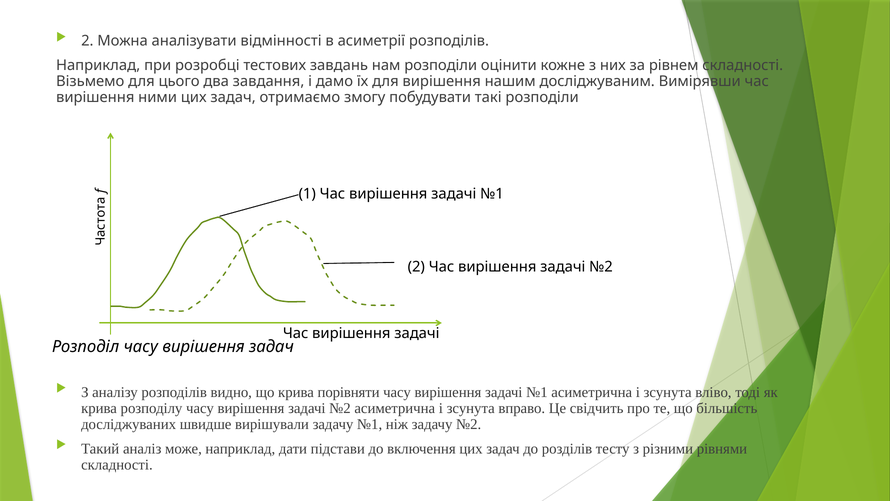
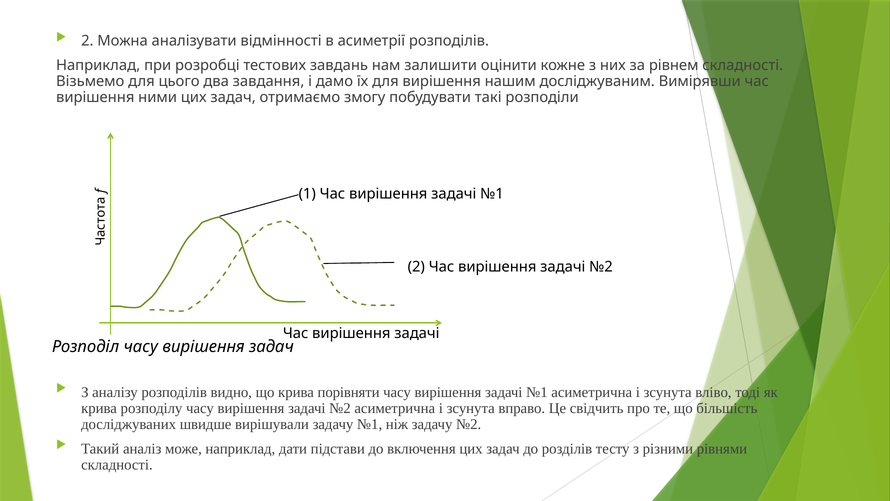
нам розподіли: розподіли -> залишити
